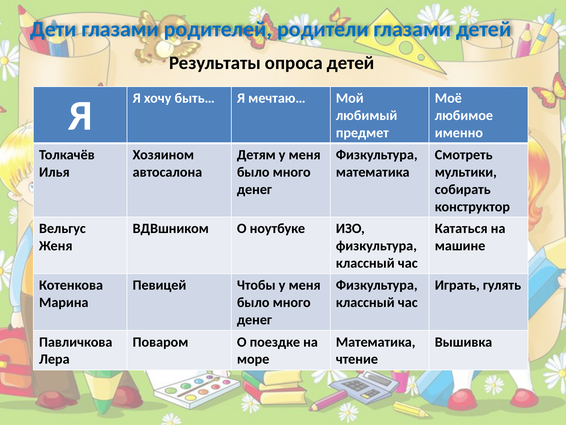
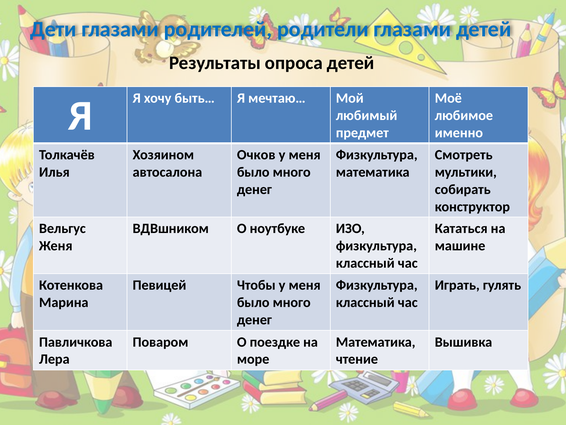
Детям: Детям -> Очков
